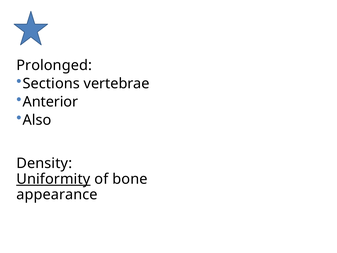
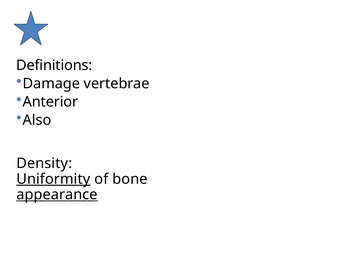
Prolonged: Prolonged -> Definitions
Sections: Sections -> Damage
appearance underline: none -> present
